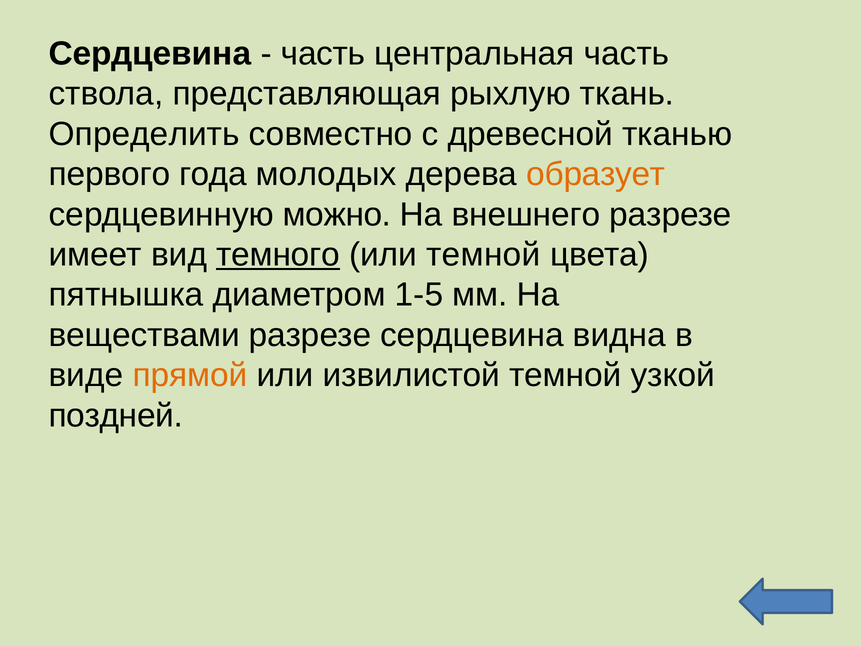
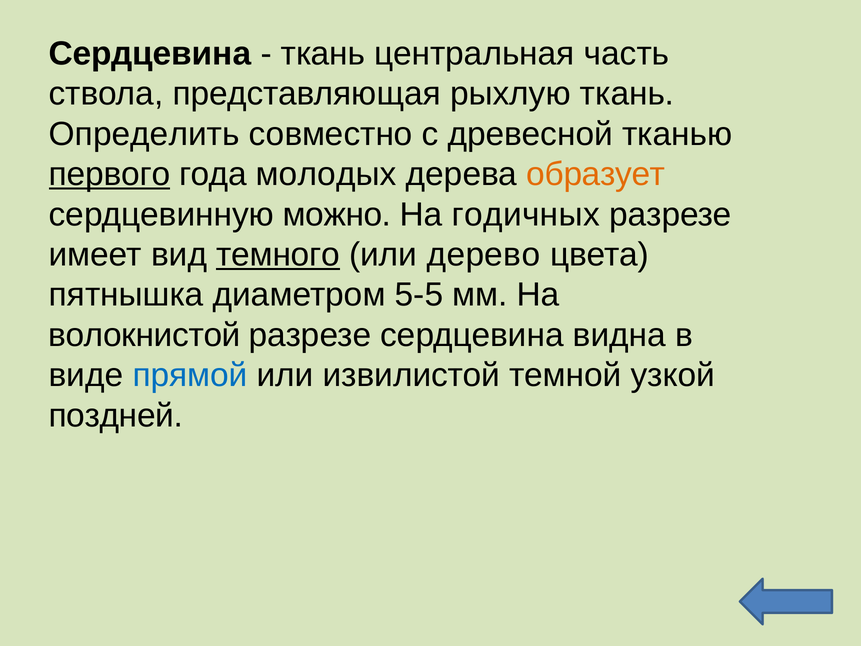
часть at (323, 54): часть -> ткань
первого underline: none -> present
внешнего: внешнего -> годичных
или темной: темной -> дерево
1-5: 1-5 -> 5-5
веществами: веществами -> волокнистой
прямой colour: orange -> blue
